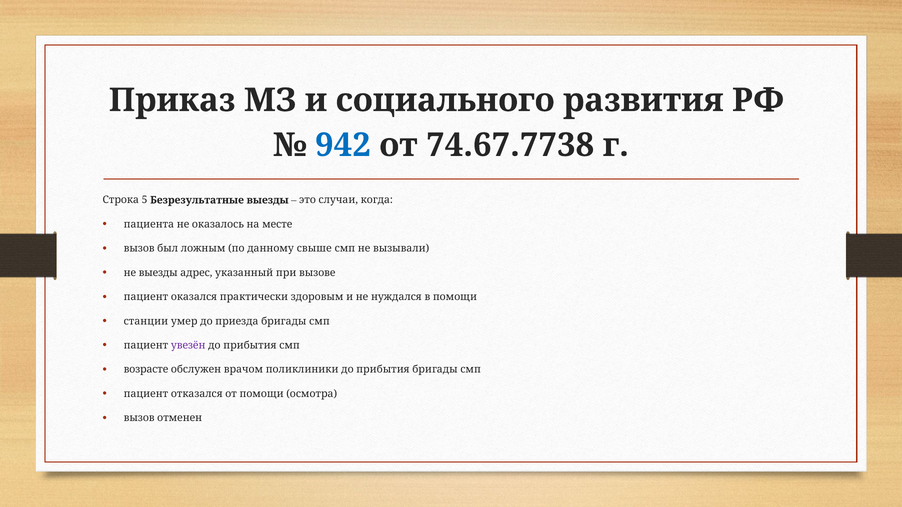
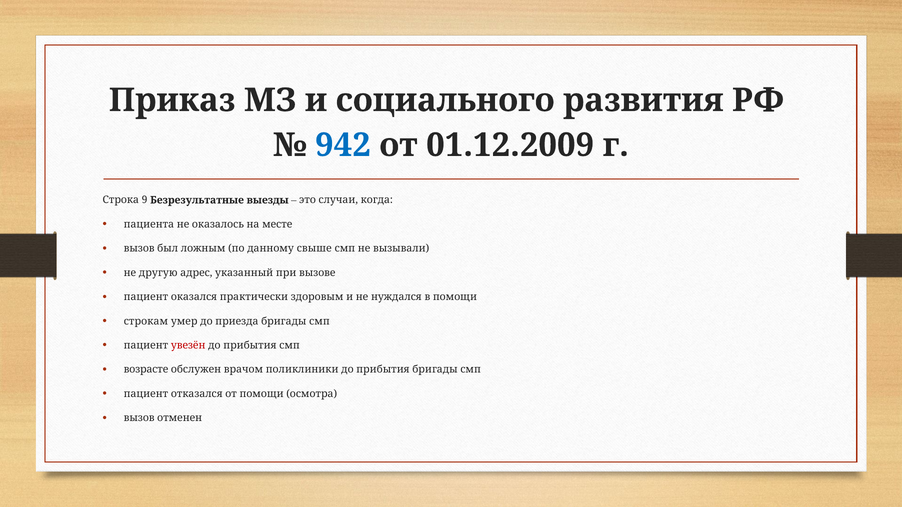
74.67.7738: 74.67.7738 -> 01.12.2009
5: 5 -> 9
не выезды: выезды -> другую
станции: станции -> строкам
увезён colour: purple -> red
